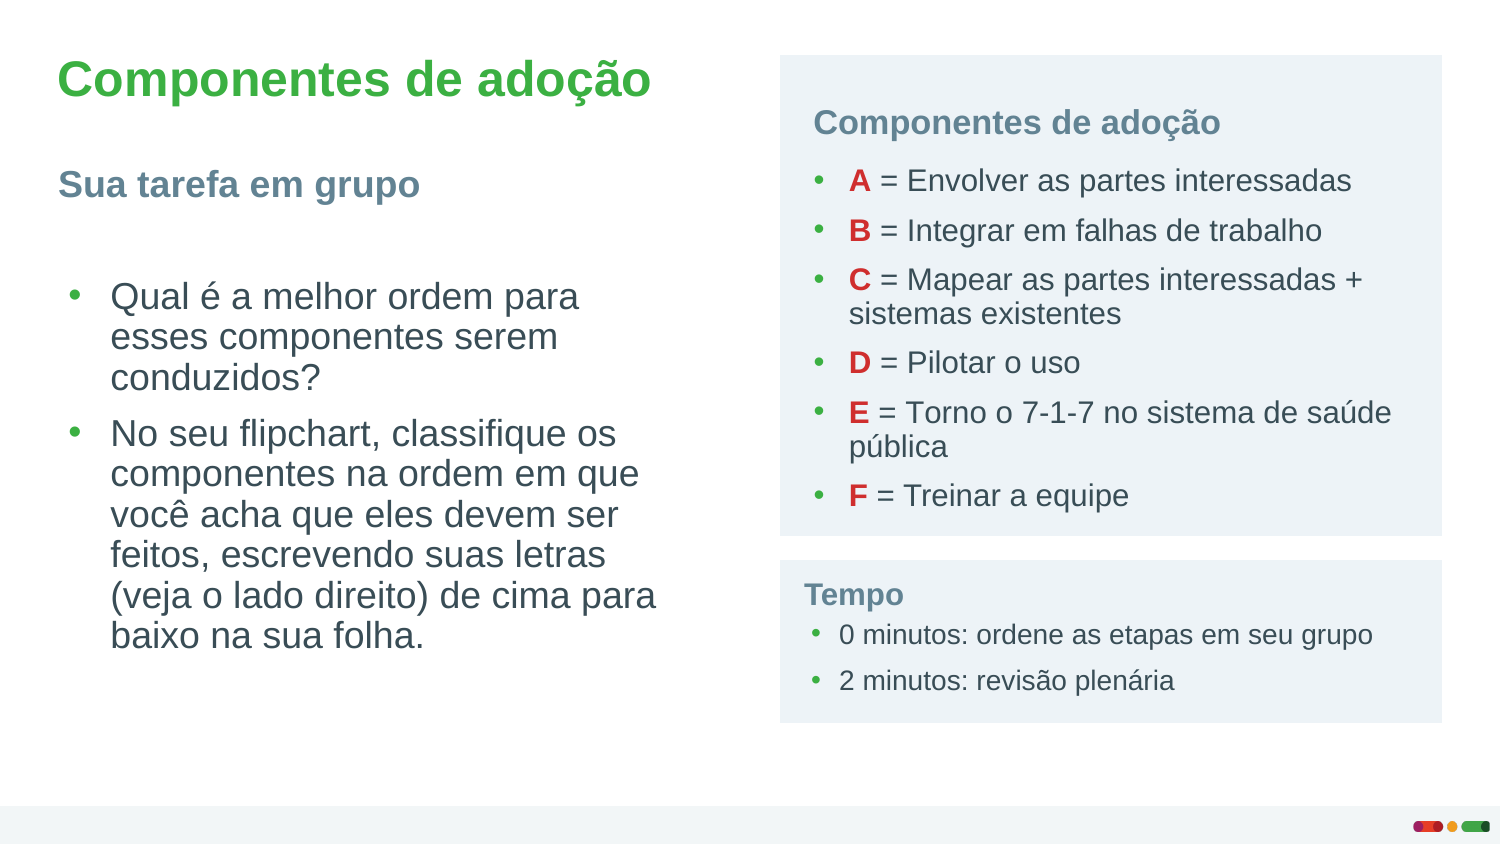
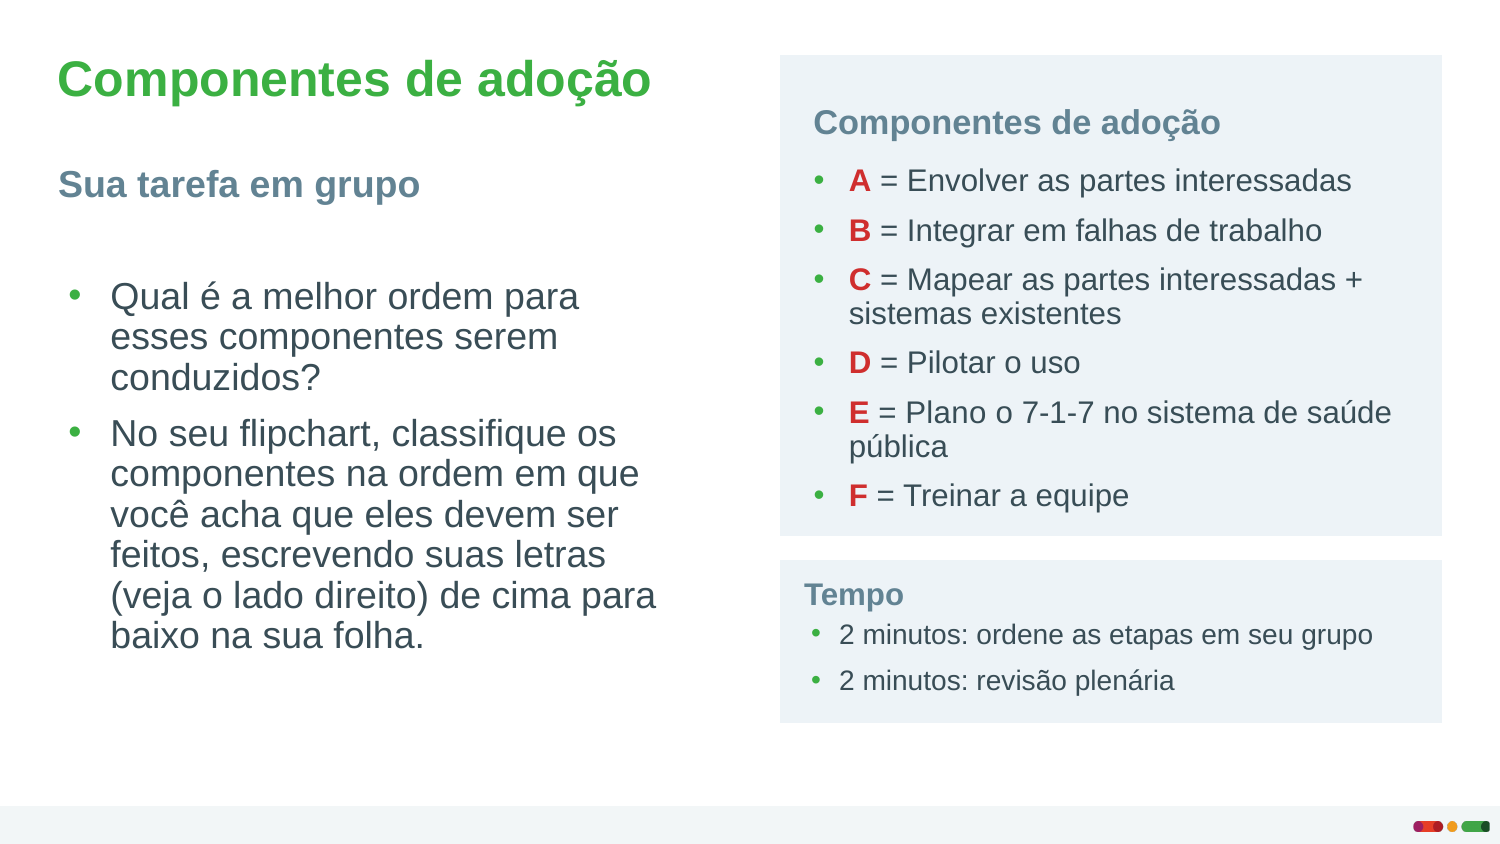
Torno: Torno -> Plano
0 at (847, 635): 0 -> 2
